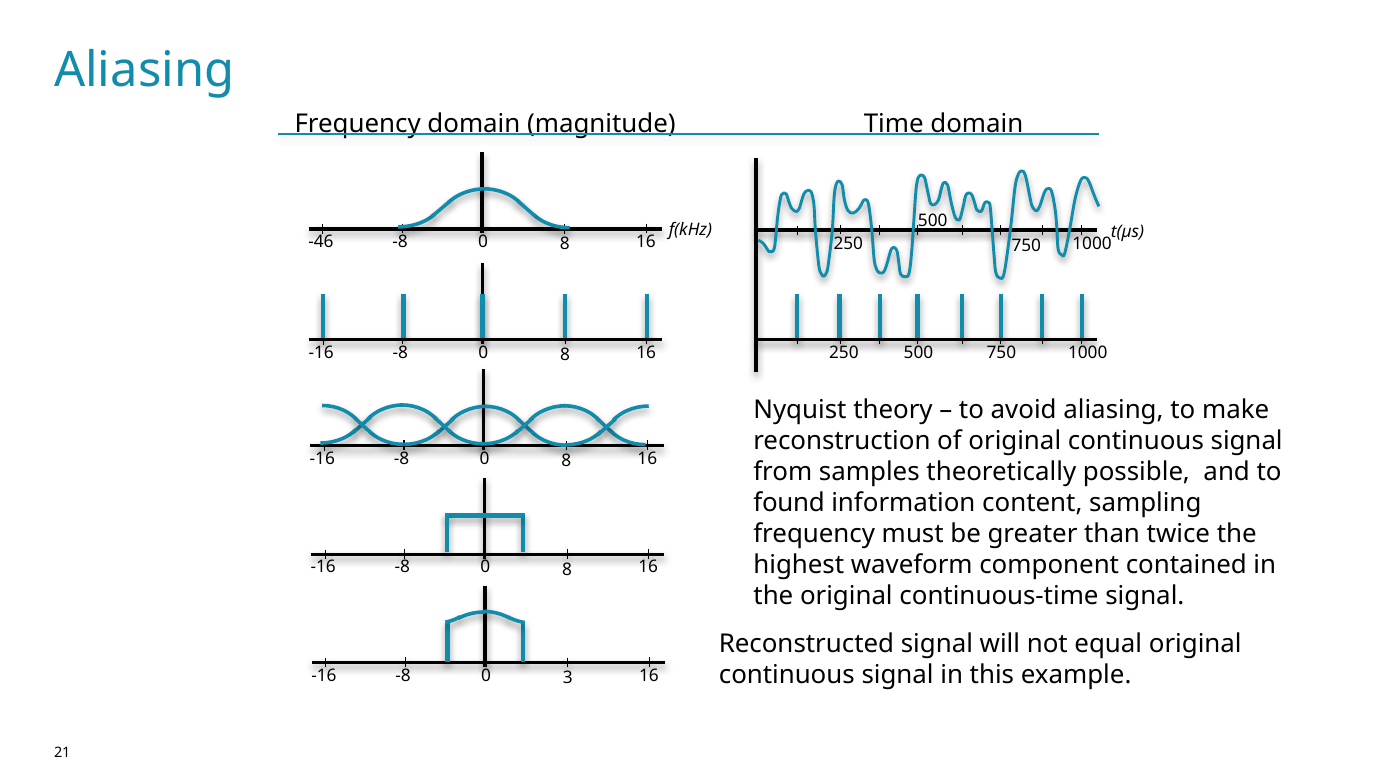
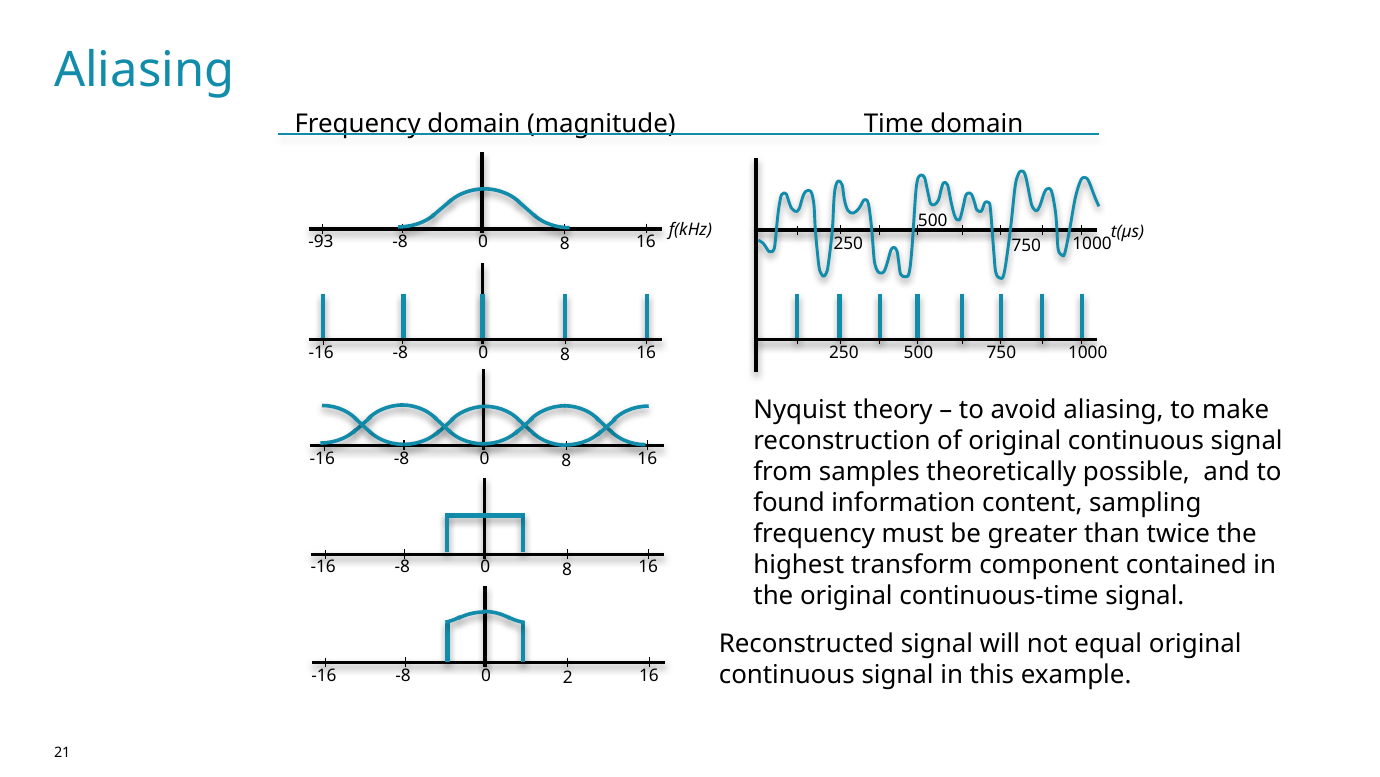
-46: -46 -> -93
waveform: waveform -> transform
3: 3 -> 2
